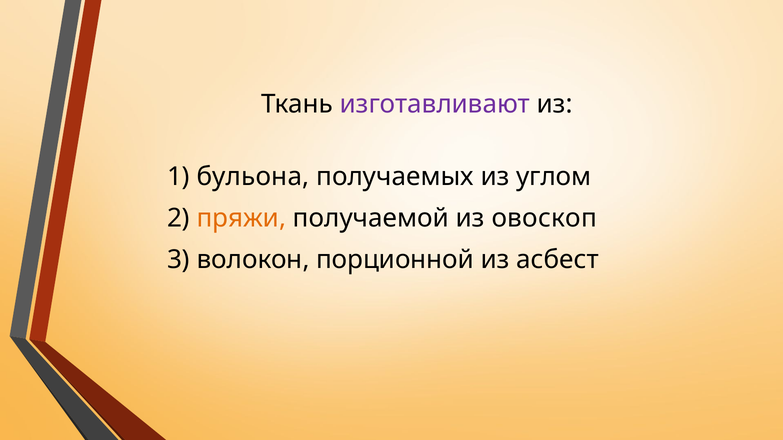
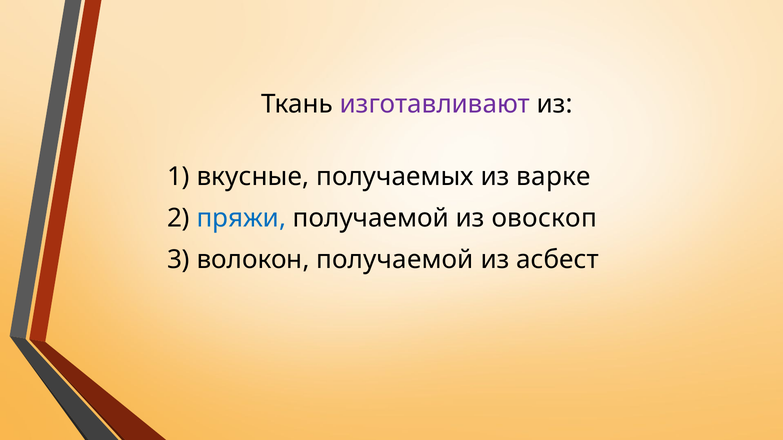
бульона: бульона -> вкусные
углом: углом -> варке
пряжи colour: orange -> blue
волокон порционной: порционной -> получаемой
